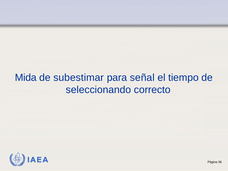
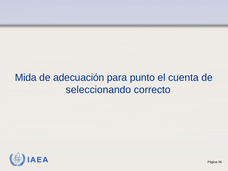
subestimar: subestimar -> adecuación
señal: señal -> punto
tiempo: tiempo -> cuenta
